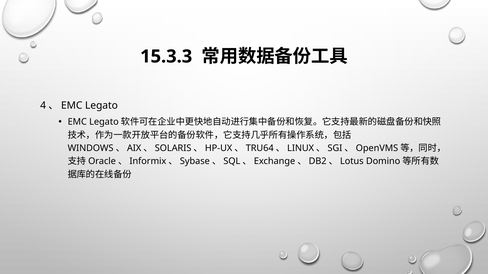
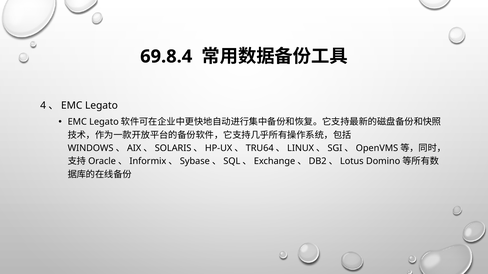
15.3.3: 15.3.3 -> 69.8.4
